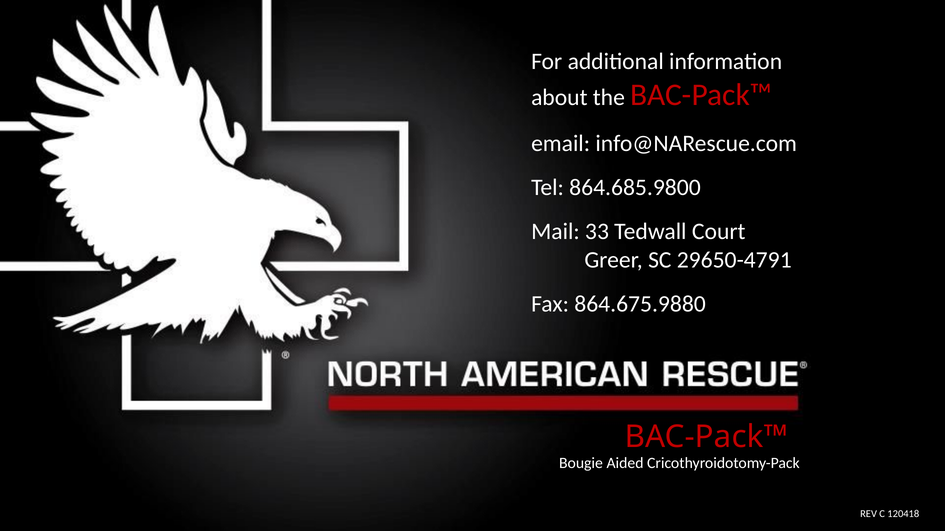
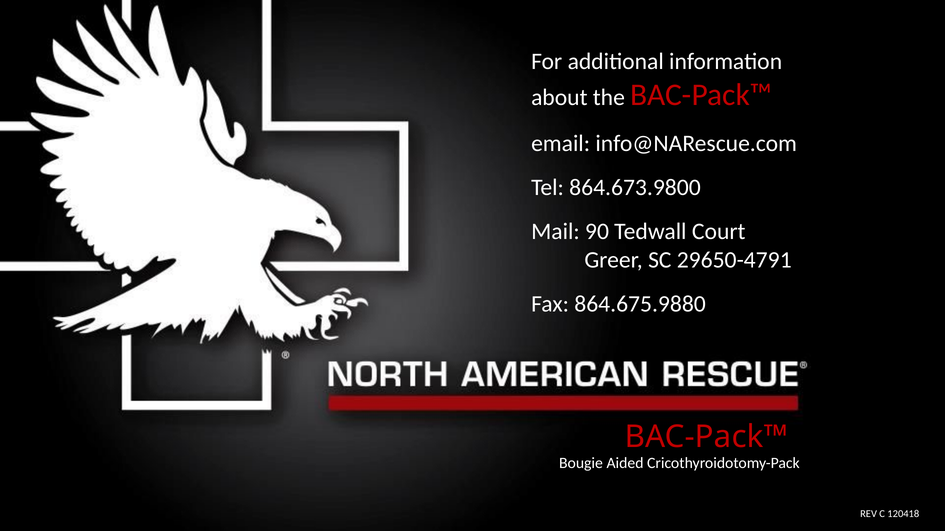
864.685.9800: 864.685.9800 -> 864.673.9800
33: 33 -> 90
